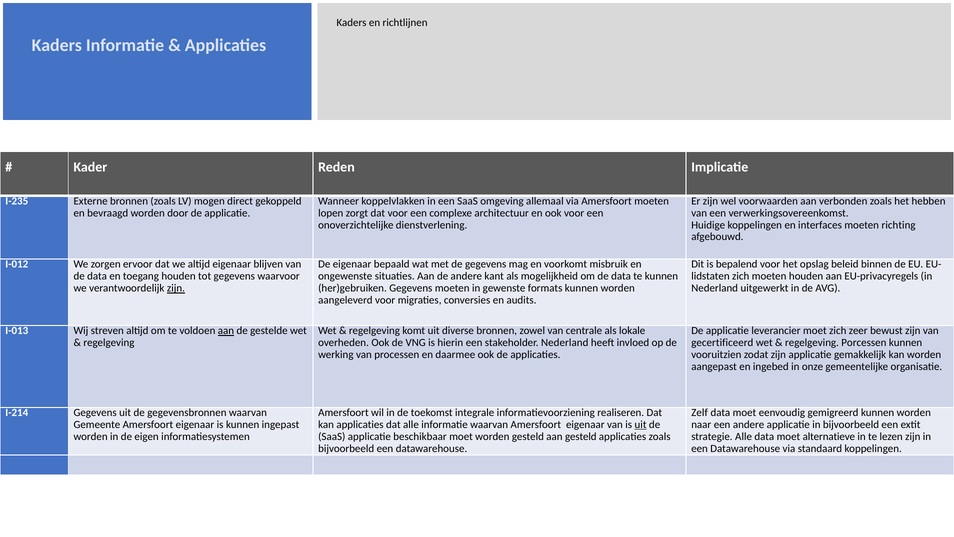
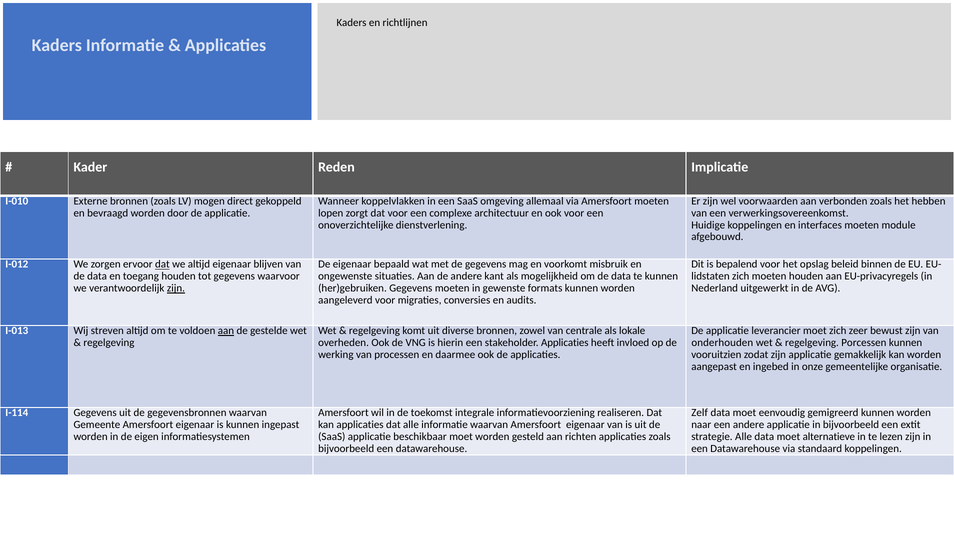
I-235: I-235 -> I-010
richting: richting -> module
dat at (162, 264) underline: none -> present
stakeholder Nederland: Nederland -> Applicaties
gecertificeerd: gecertificeerd -> onderhouden
I-214: I-214 -> I-114
uit at (641, 424) underline: present -> none
aan gesteld: gesteld -> richten
